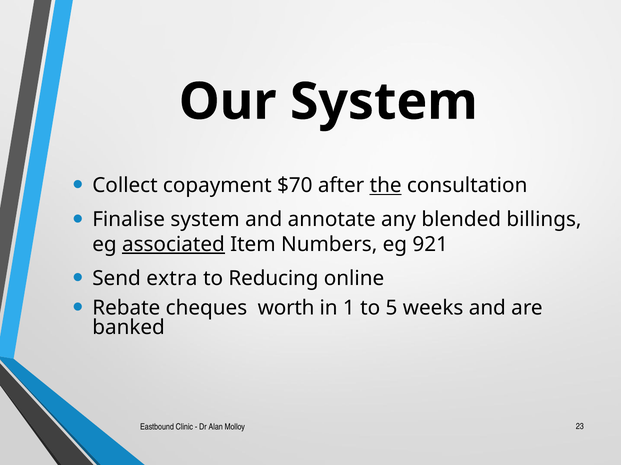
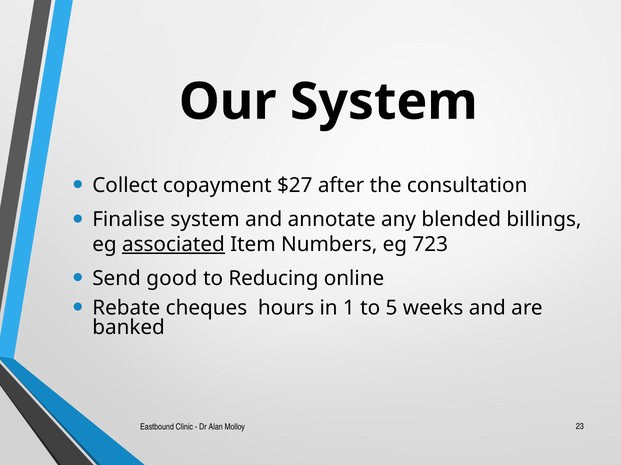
$70: $70 -> $27
the underline: present -> none
921: 921 -> 723
extra: extra -> good
worth: worth -> hours
